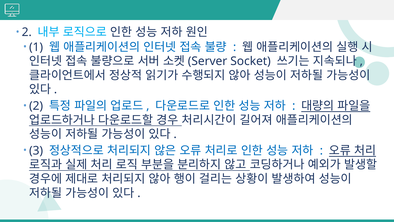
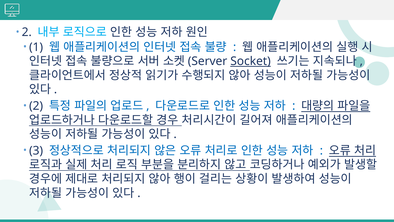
Socket underline: none -> present
